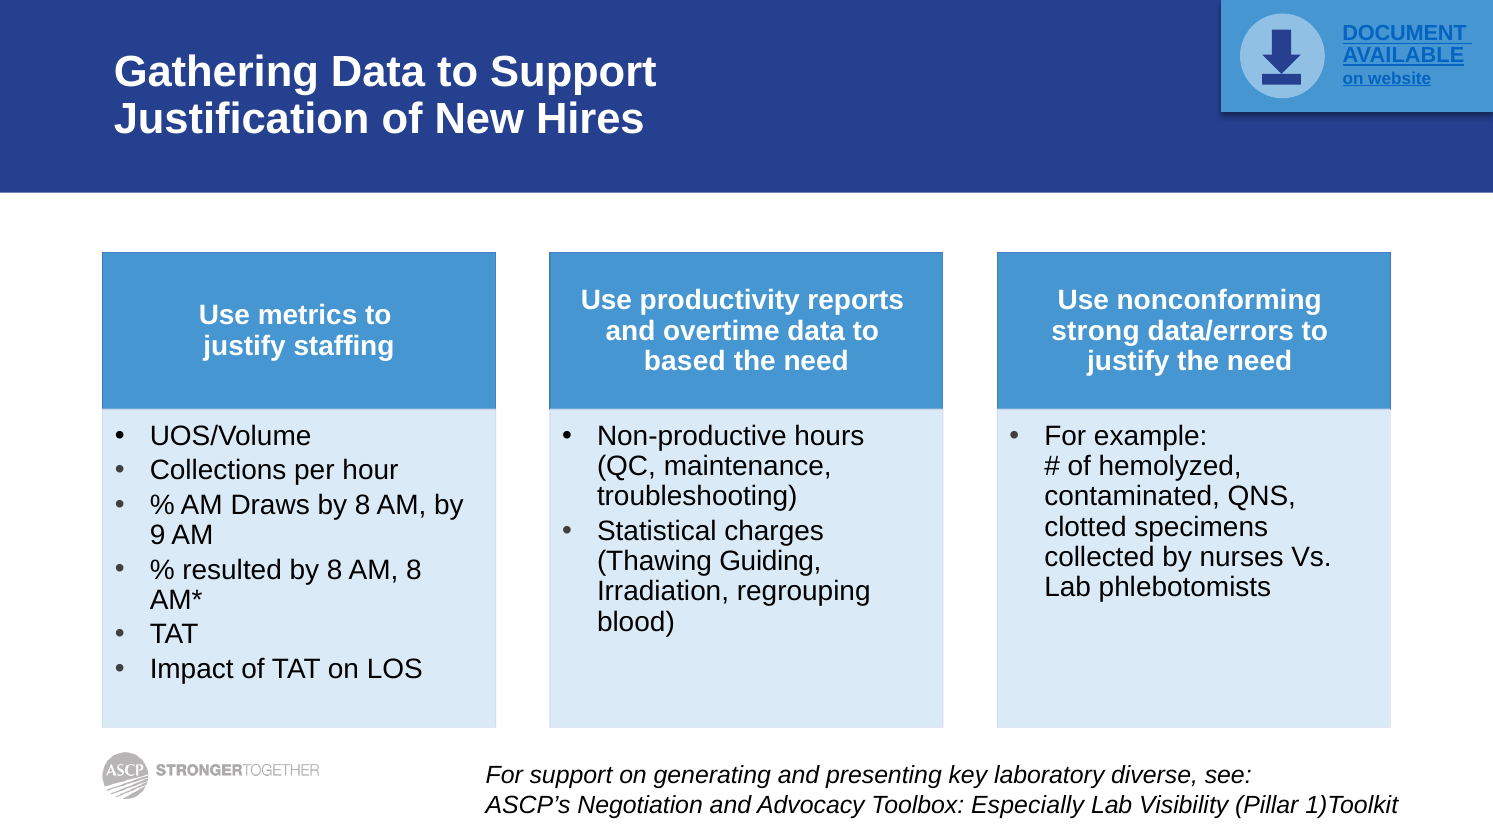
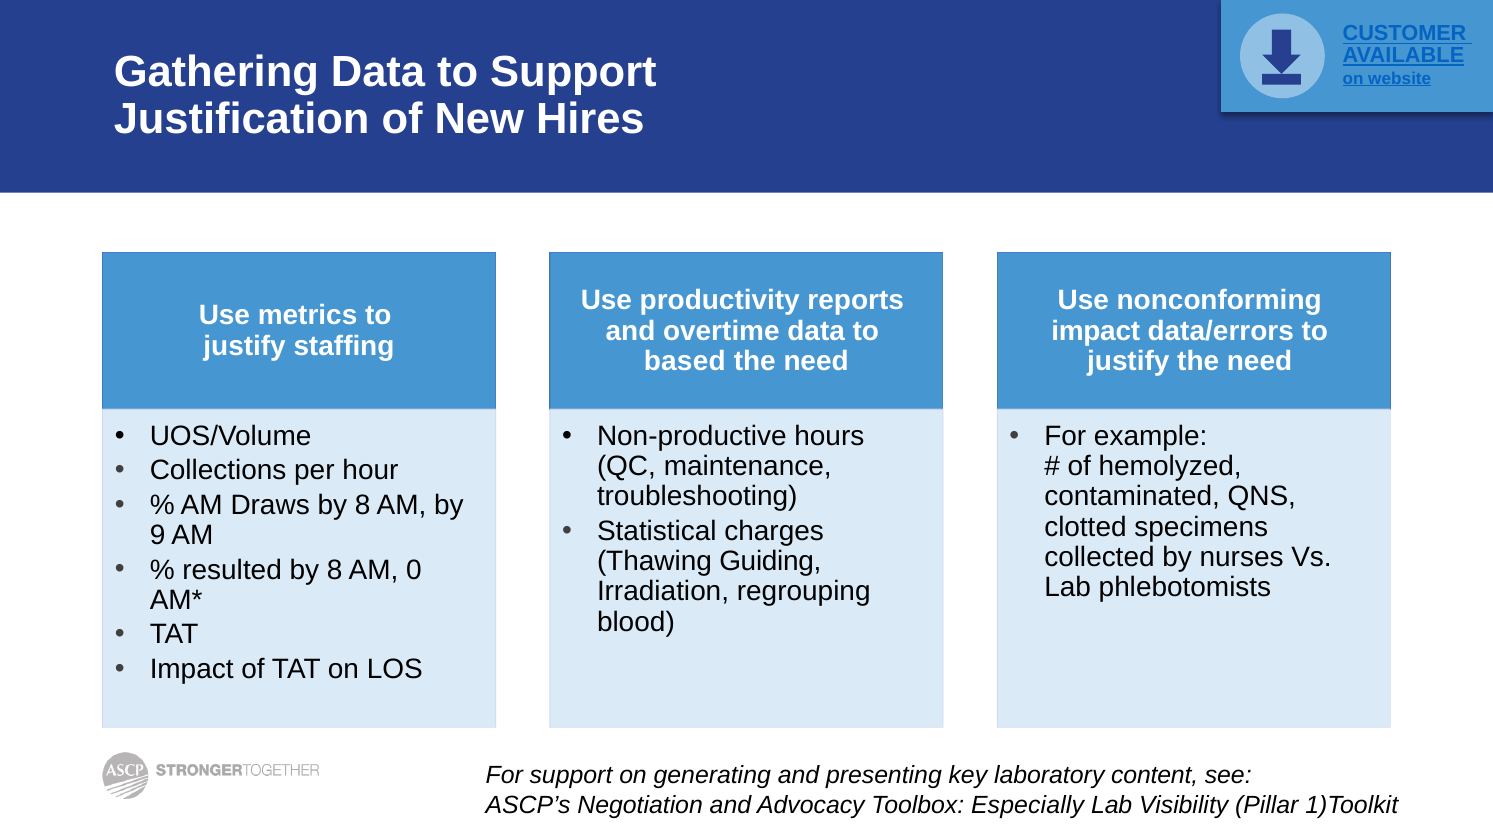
DOCUMENT: DOCUMENT -> CUSTOMER
strong at (1095, 331): strong -> impact
AM 8: 8 -> 0
diverse: diverse -> content
